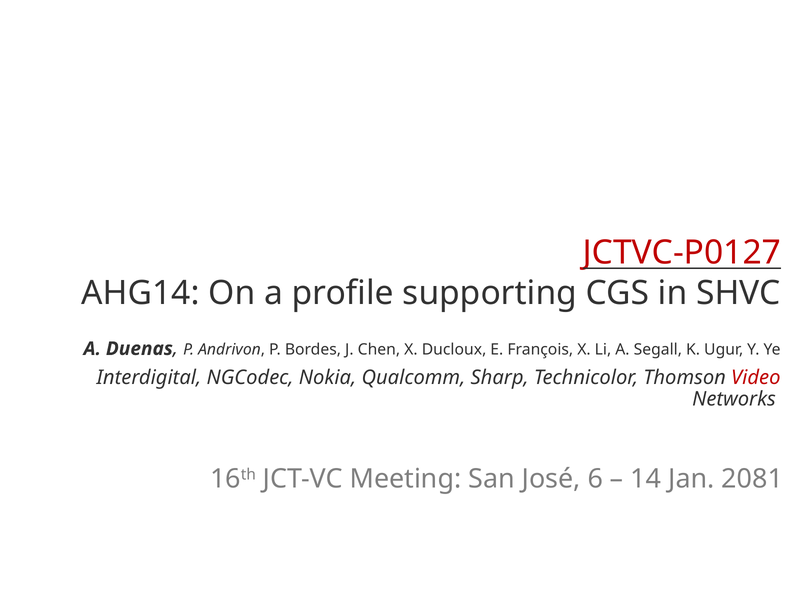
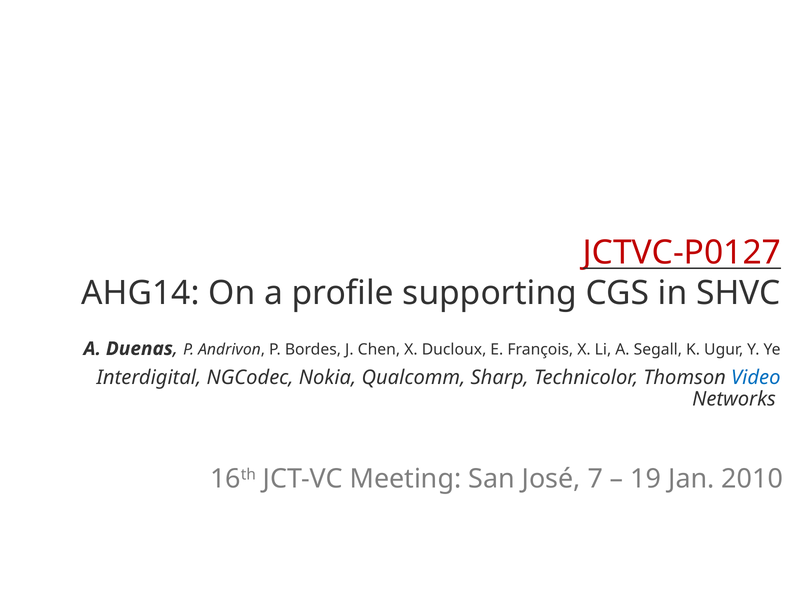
Video colour: red -> blue
6: 6 -> 7
14: 14 -> 19
2081: 2081 -> 2010
